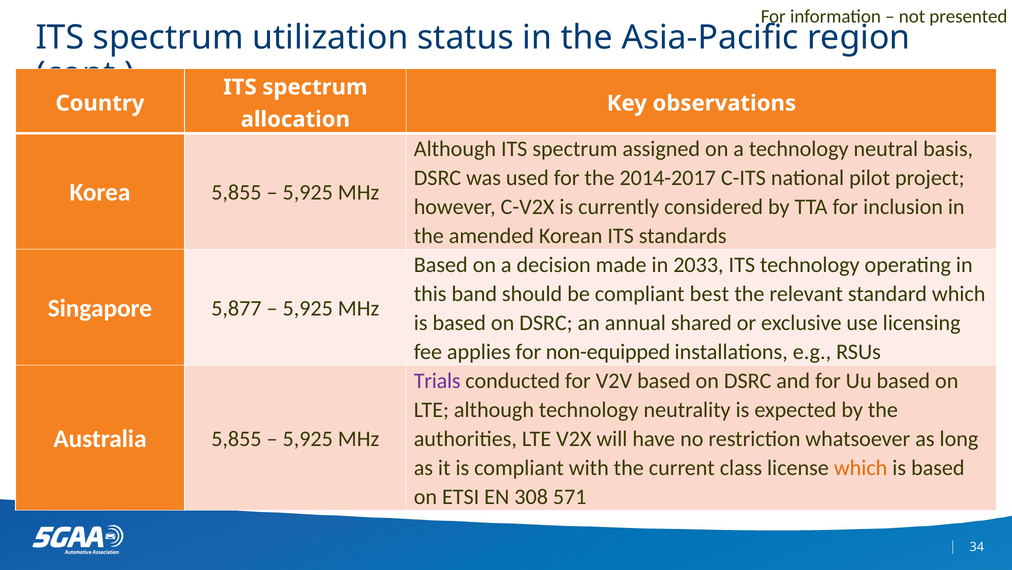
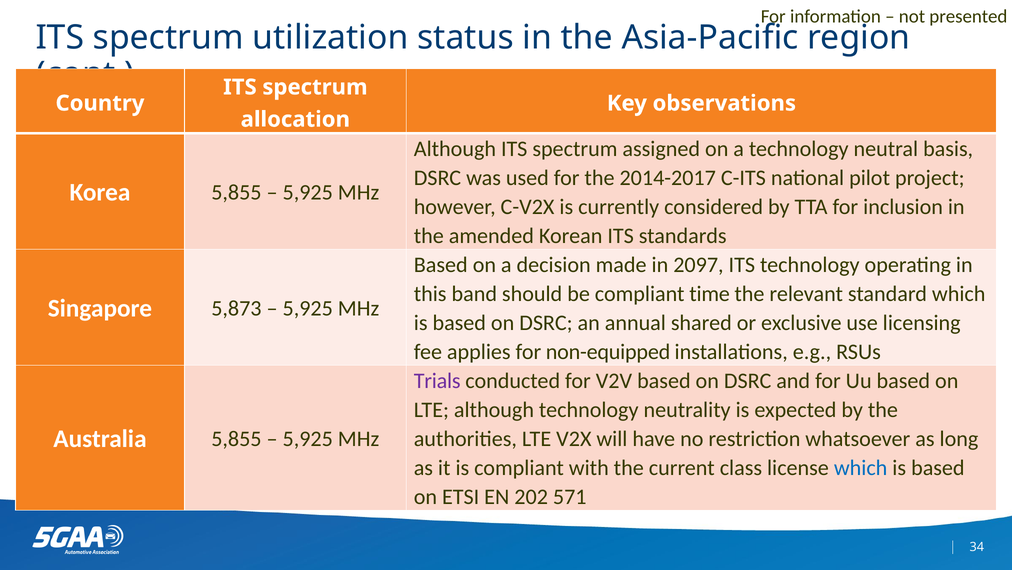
2033: 2033 -> 2097
best: best -> time
5,877: 5,877 -> 5,873
which at (861, 467) colour: orange -> blue
308: 308 -> 202
